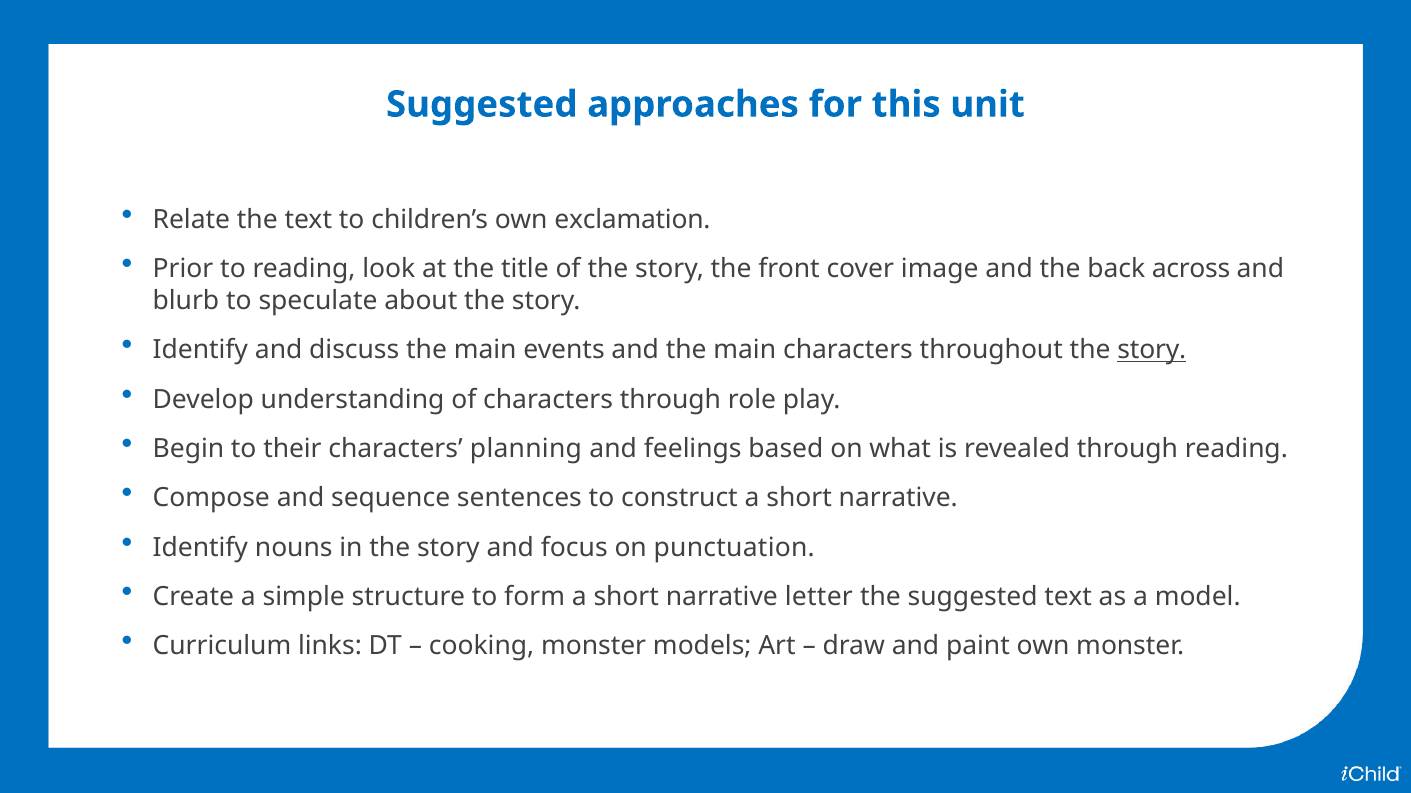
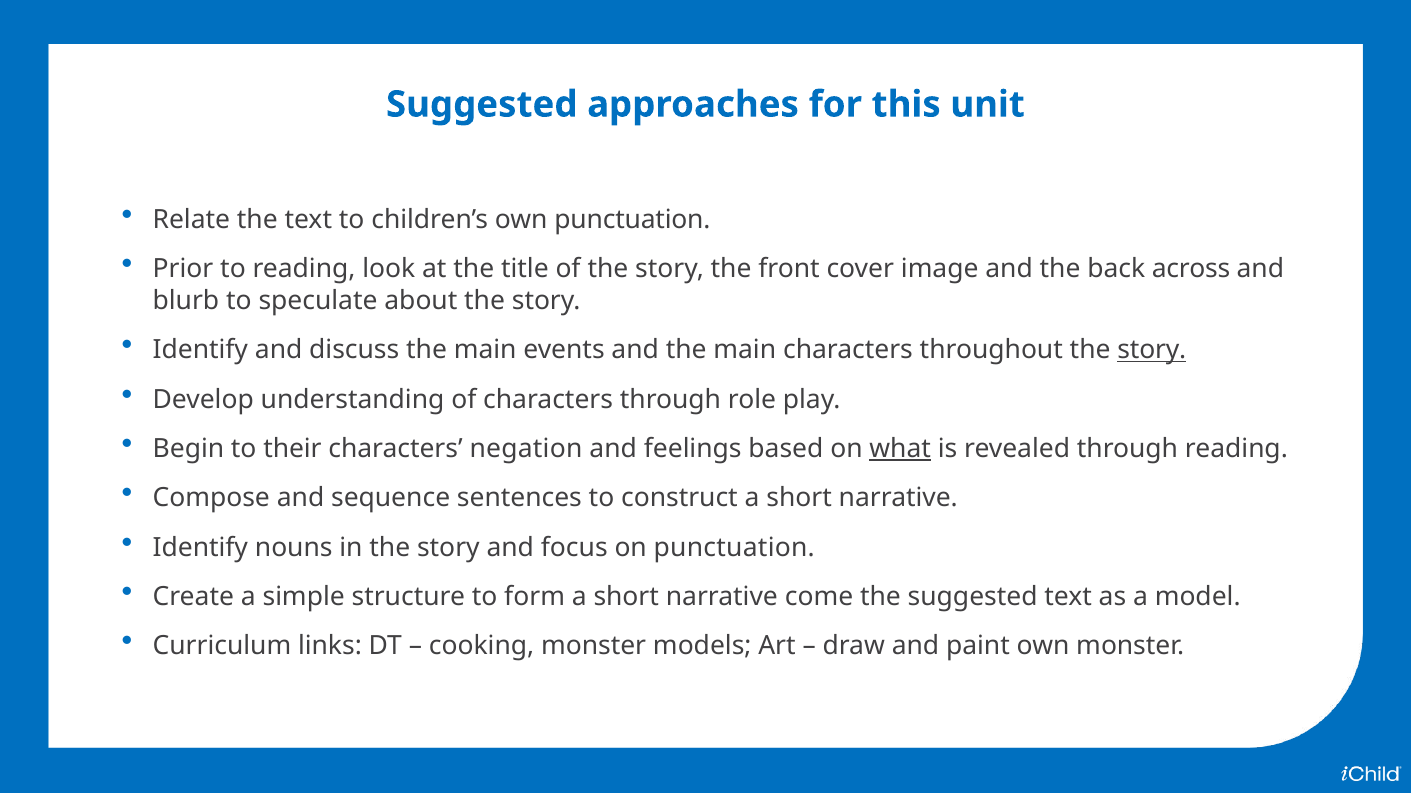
own exclamation: exclamation -> punctuation
planning: planning -> negation
what underline: none -> present
letter: letter -> come
